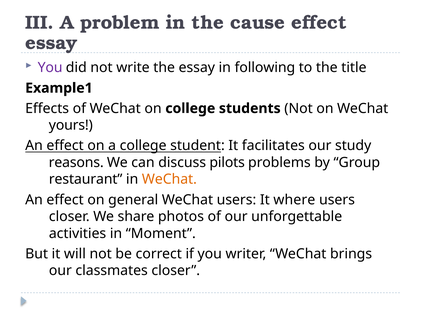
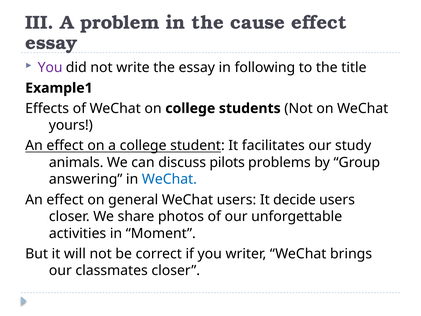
reasons: reasons -> animals
restaurant: restaurant -> answering
WeChat at (169, 179) colour: orange -> blue
where: where -> decide
